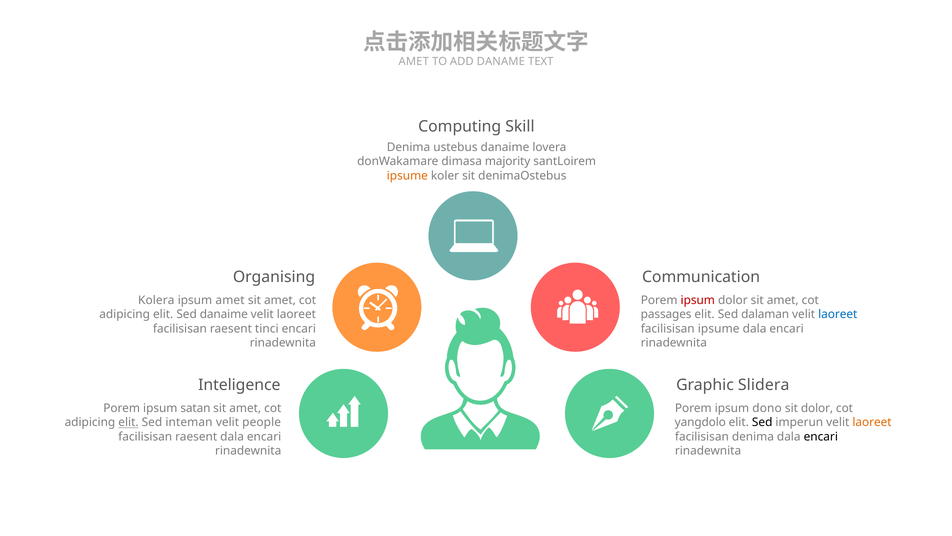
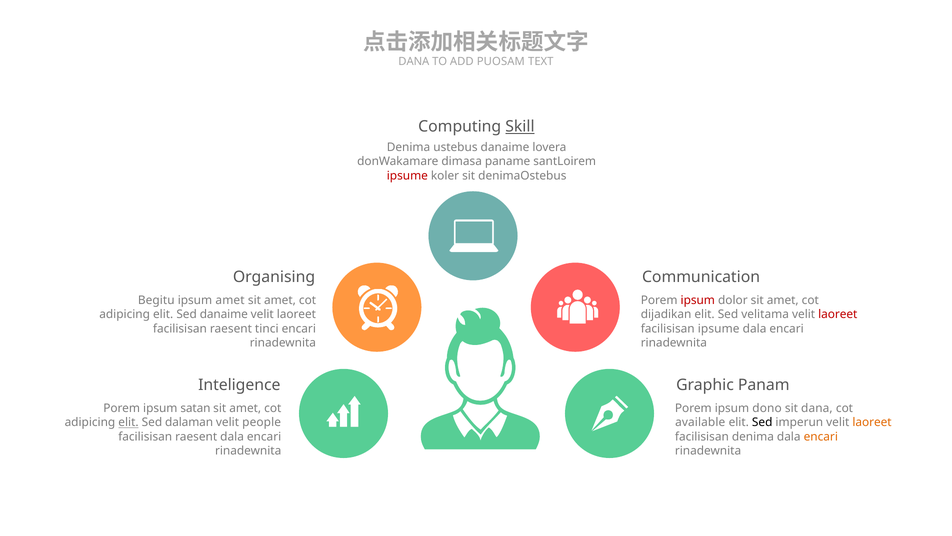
AMET at (414, 61): AMET -> DANA
DANAME: DANAME -> PUOSAM
Skill underline: none -> present
majority: majority -> paname
ipsume at (407, 176) colour: orange -> red
Kolera: Kolera -> Begitu
passages: passages -> dijadikan
dalaman: dalaman -> velitama
laoreet at (838, 314) colour: blue -> red
Slidera: Slidera -> Panam
sit dolor: dolor -> dana
inteman: inteman -> dalaman
yangdolo: yangdolo -> available
encari at (821, 436) colour: black -> orange
